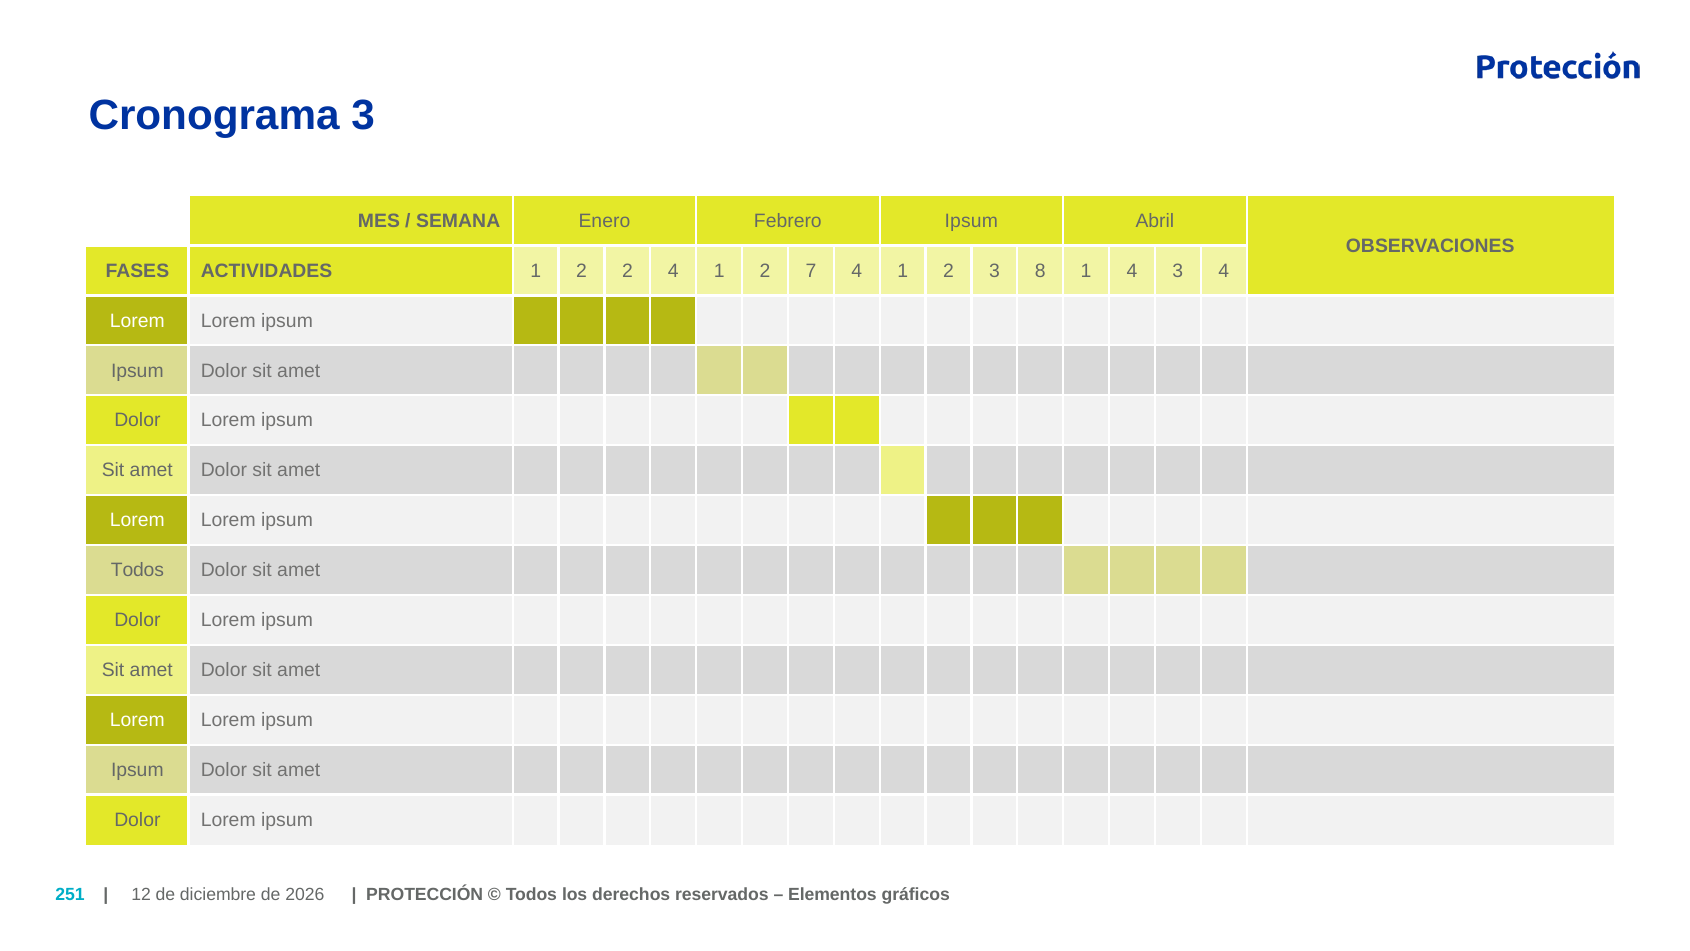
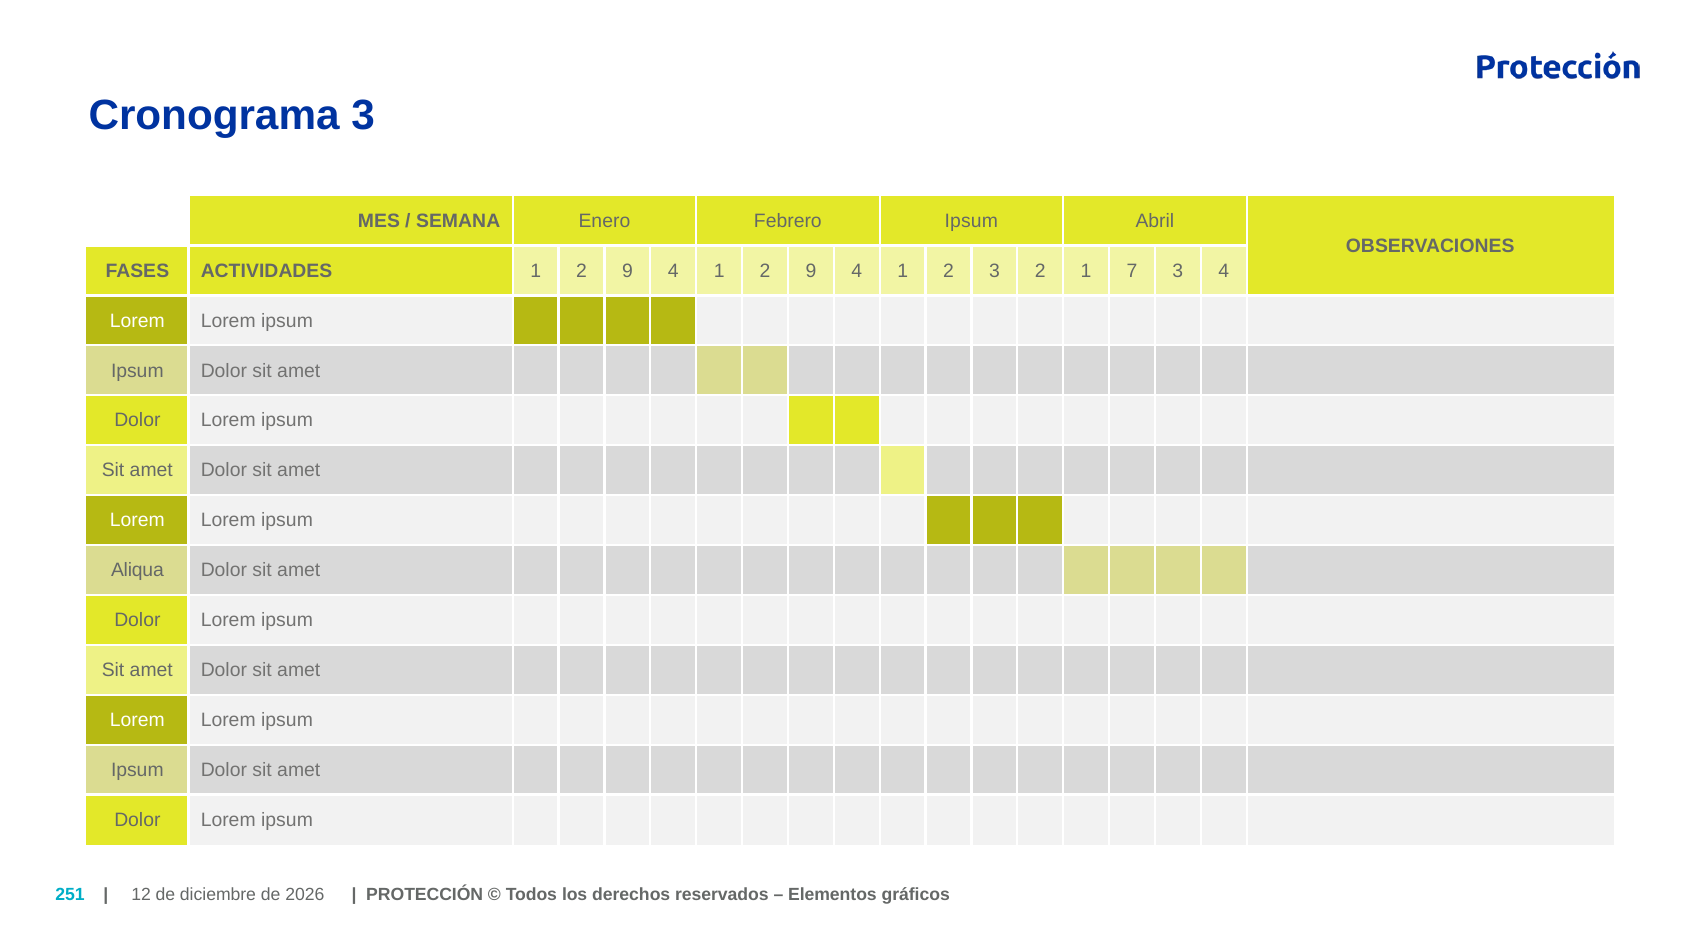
ACTIVIDADES 1 2 2: 2 -> 9
4 1 2 7: 7 -> 9
3 8: 8 -> 2
1 4: 4 -> 7
Todos at (137, 570): Todos -> Aliqua
